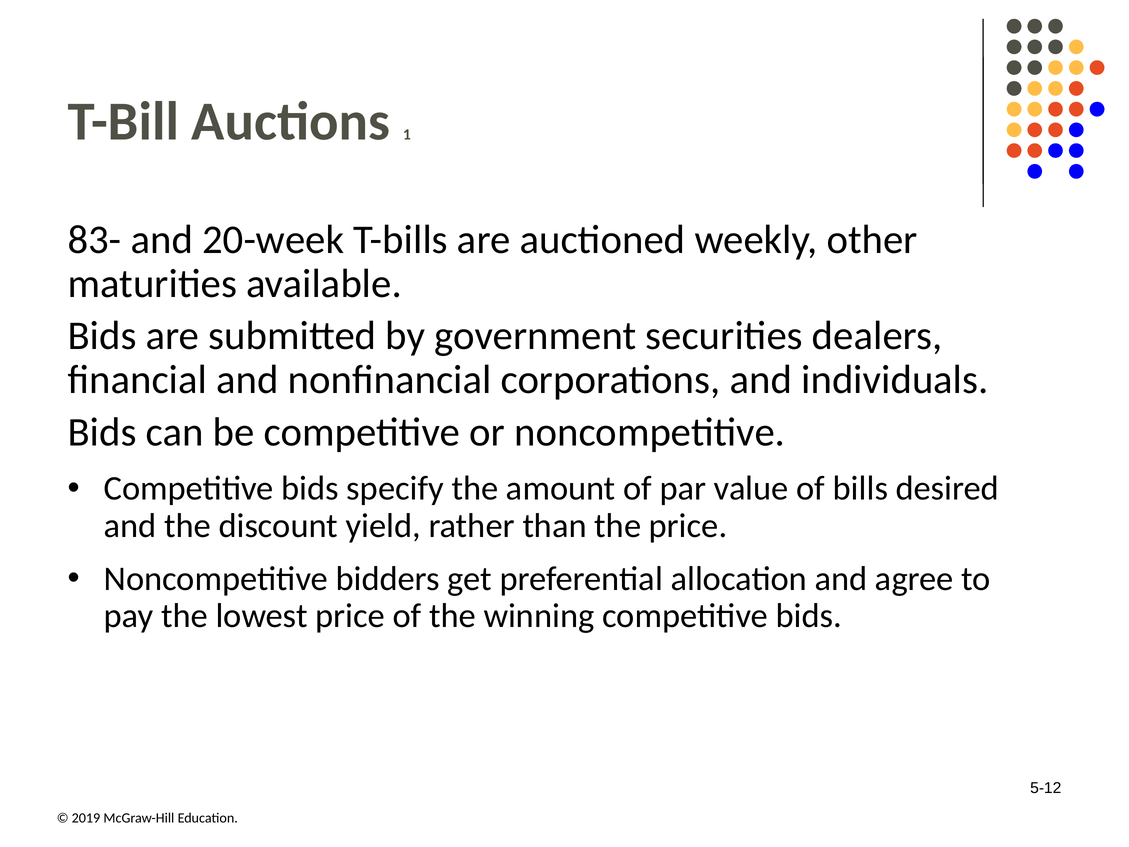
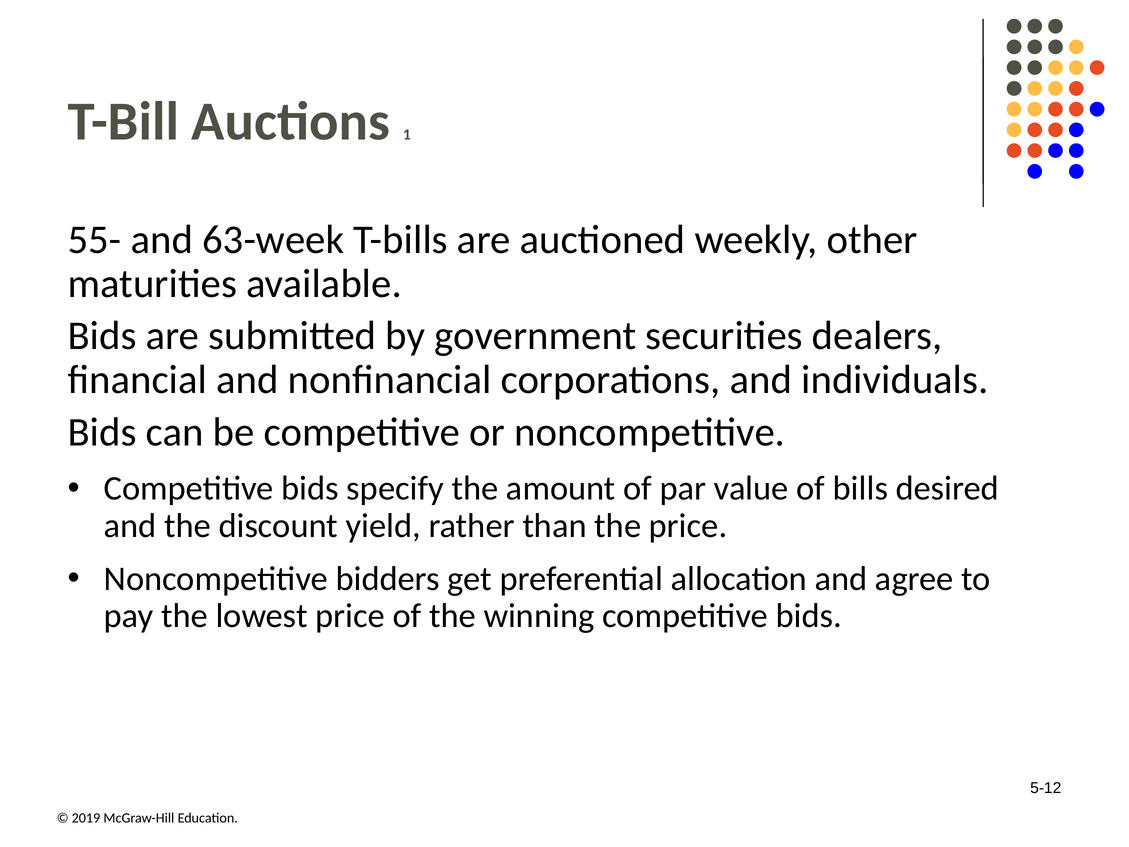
83-: 83- -> 55-
20-week: 20-week -> 63-week
